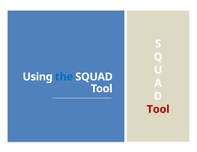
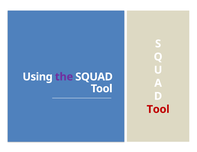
the colour: blue -> purple
